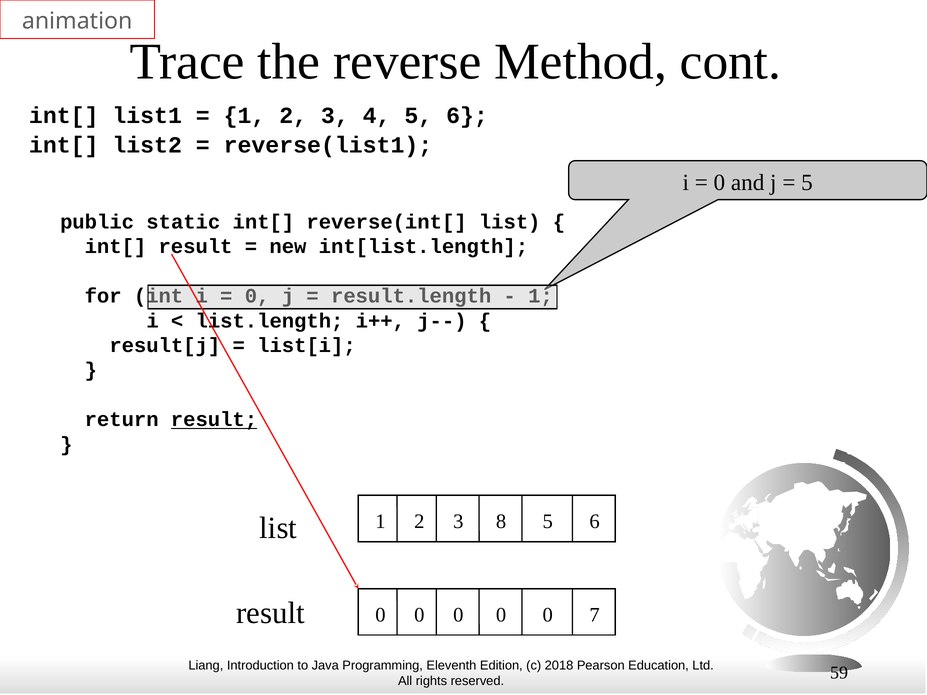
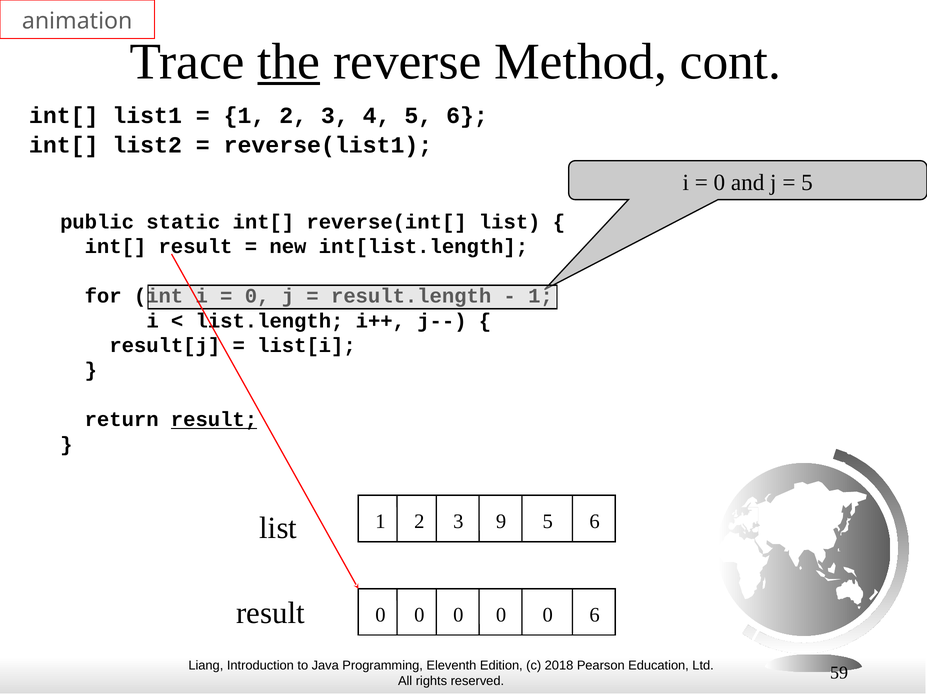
the underline: none -> present
8: 8 -> 9
0 7: 7 -> 6
